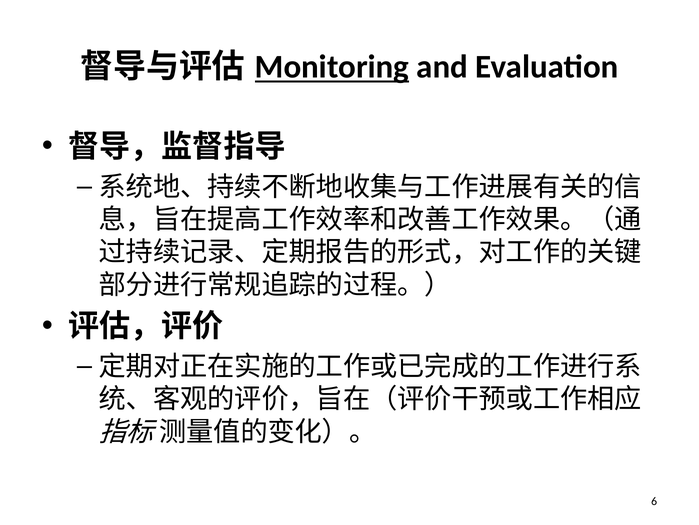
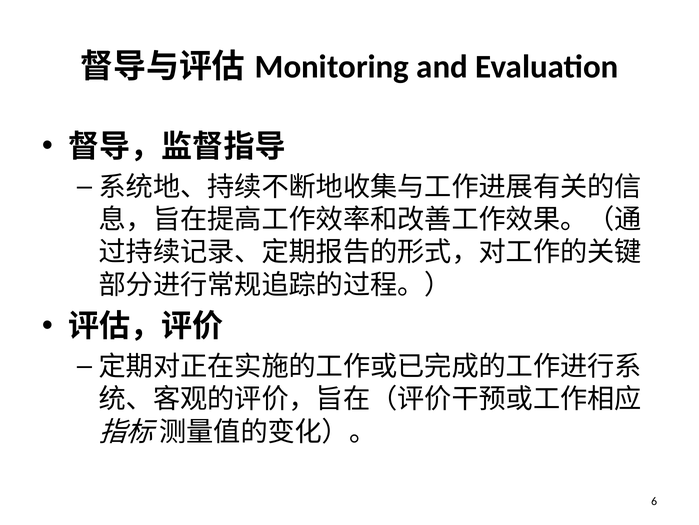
Monitoring underline: present -> none
